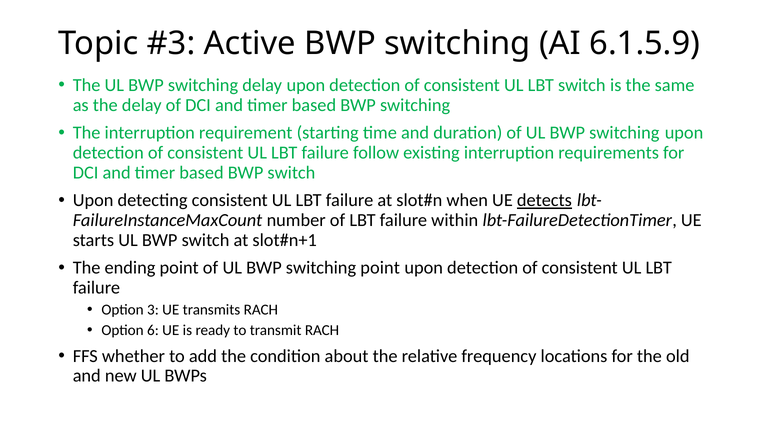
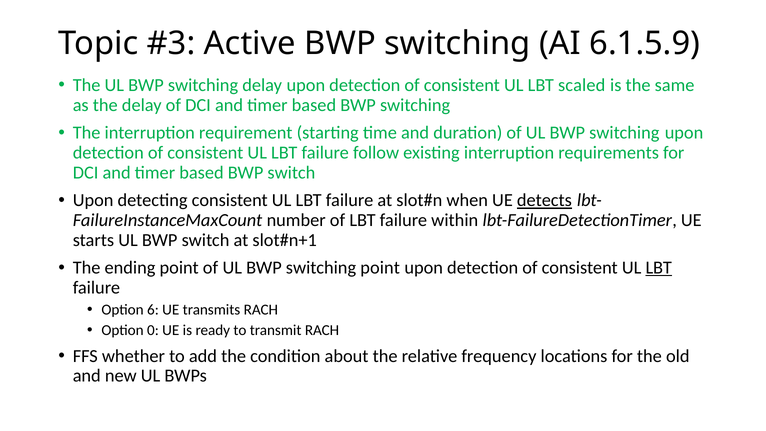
LBT switch: switch -> scaled
LBT at (659, 268) underline: none -> present
3: 3 -> 6
6: 6 -> 0
